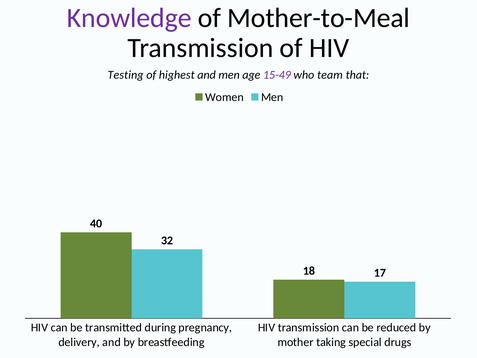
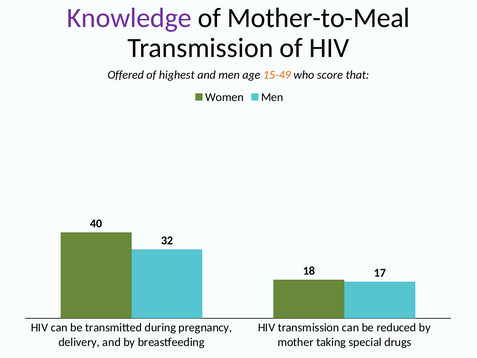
Testing: Testing -> Offered
15-49 colour: purple -> orange
team: team -> score
